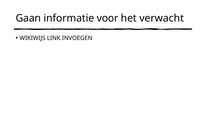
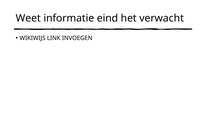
Gaan: Gaan -> Weet
voor: voor -> eind
